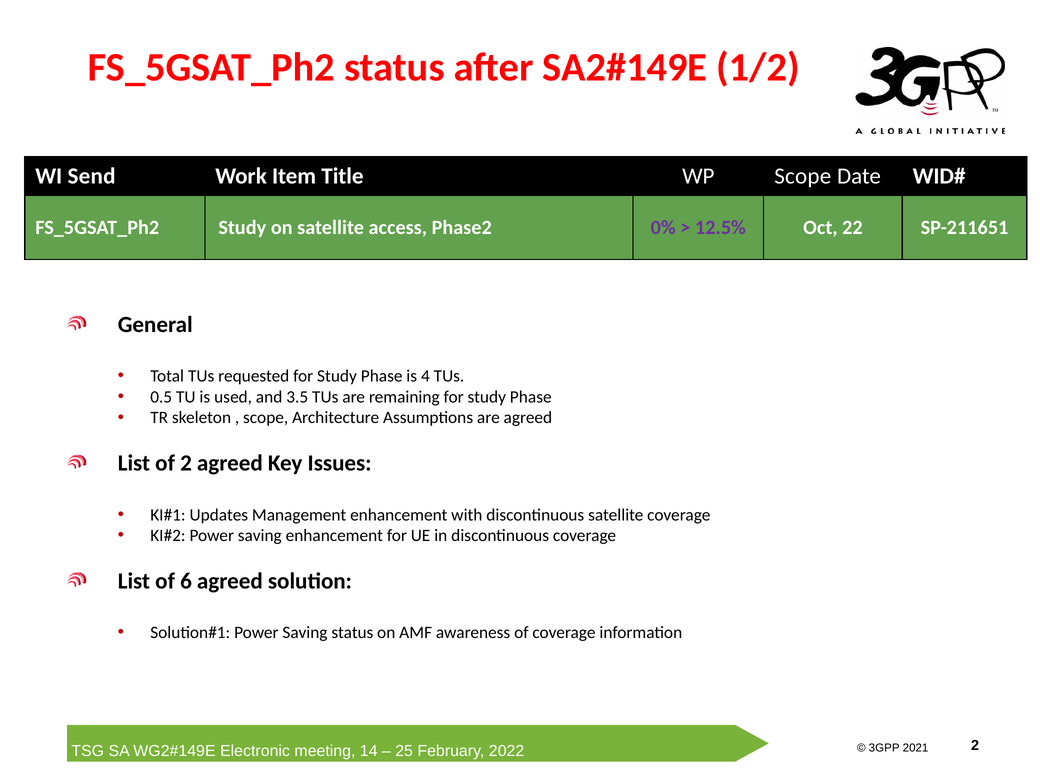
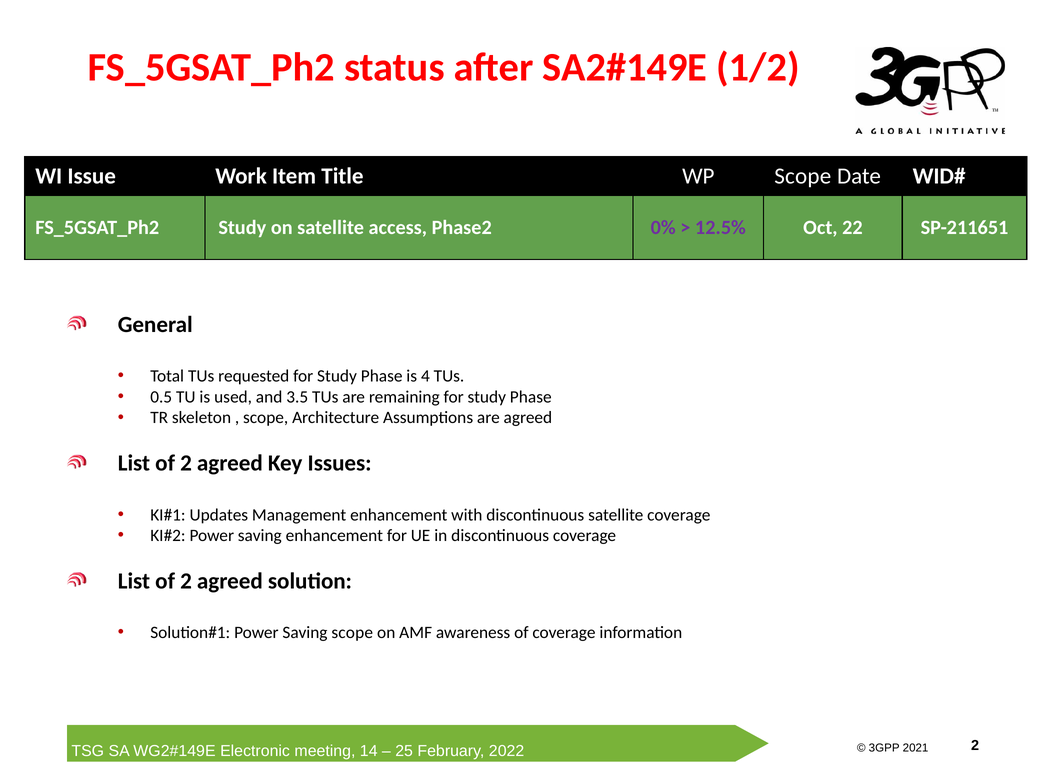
Send: Send -> Issue
6 at (186, 581): 6 -> 2
Saving status: status -> scope
